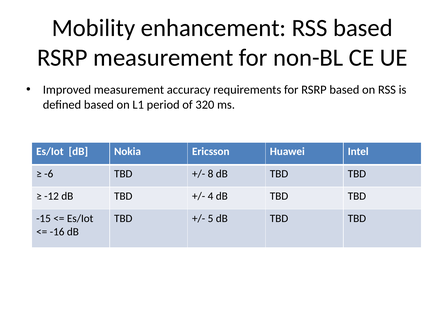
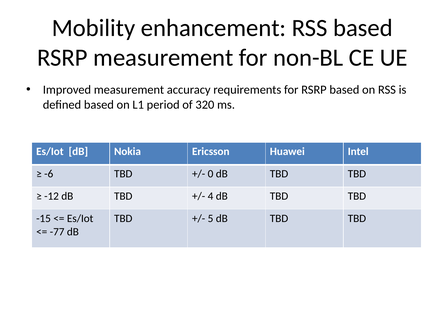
8: 8 -> 0
-16: -16 -> -77
